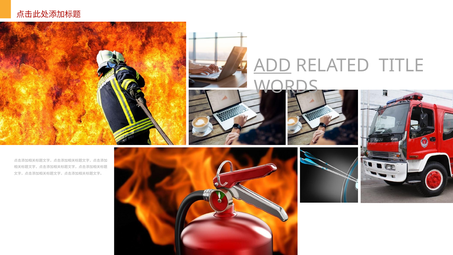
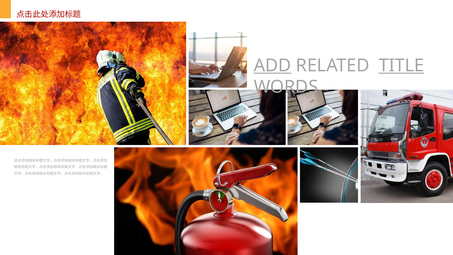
TITLE underline: none -> present
